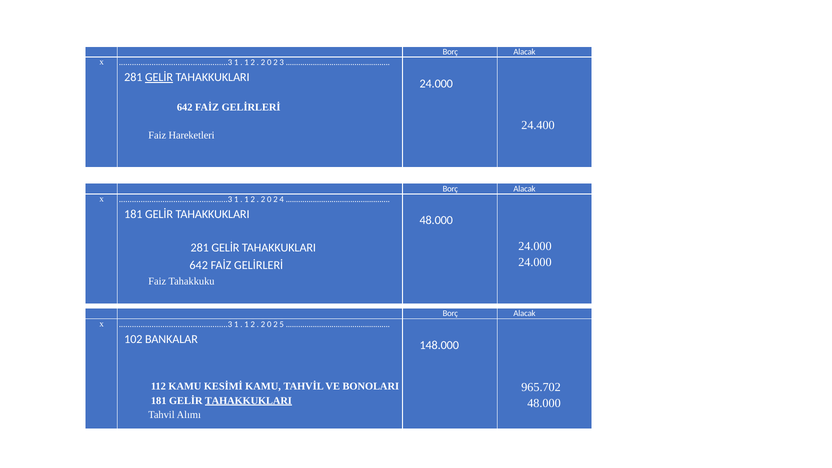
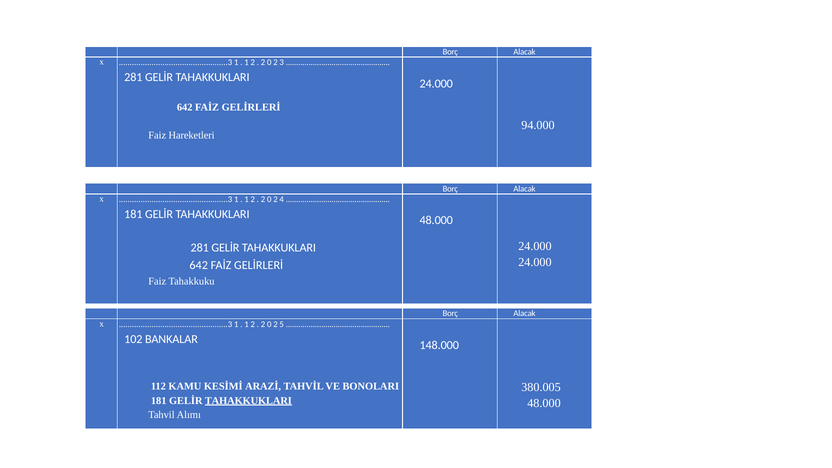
GELİR at (159, 77) underline: present -> none
24.400: 24.400 -> 94.000
KESİMİ KAMU: KAMU -> ARAZİ
965.702: 965.702 -> 380.005
